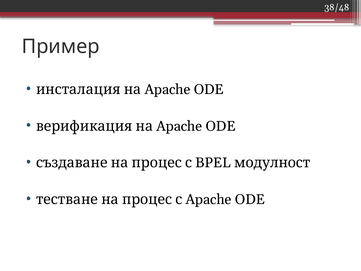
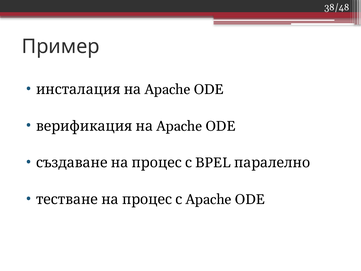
модулност: модулност -> паралелно
